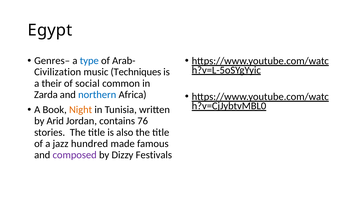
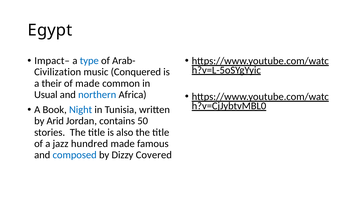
Genres–: Genres– -> Impact–
Techniques: Techniques -> Conquered
of social: social -> made
Zarda: Zarda -> Usual
Night colour: orange -> blue
76: 76 -> 50
composed colour: purple -> blue
Festivals: Festivals -> Covered
